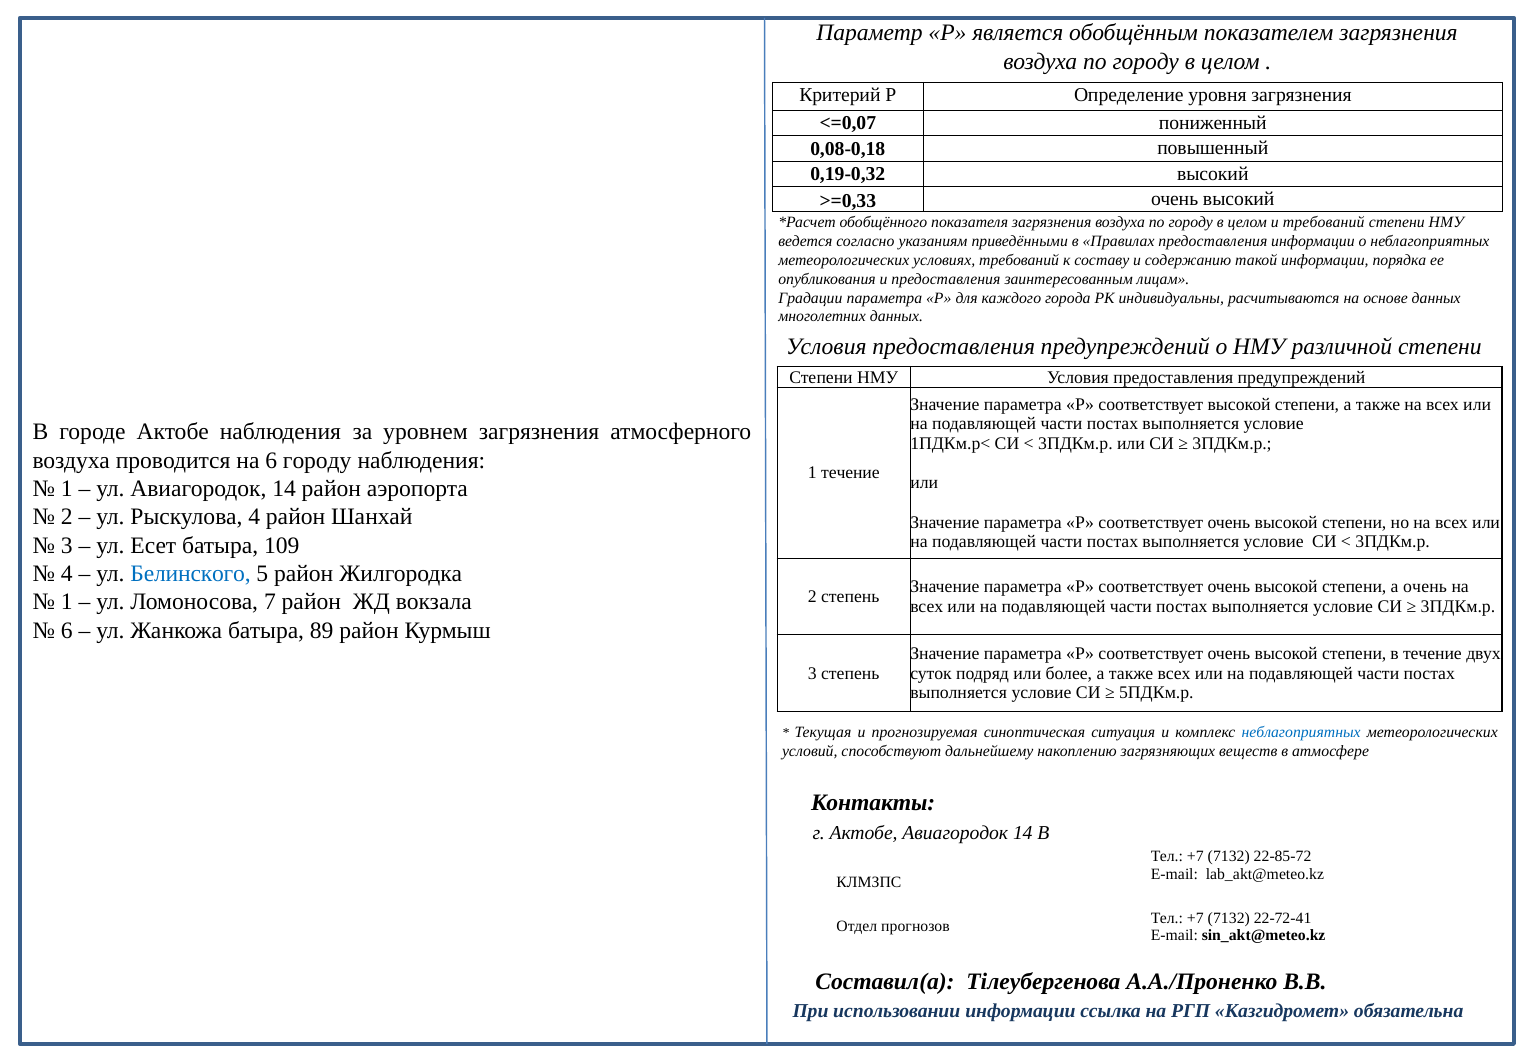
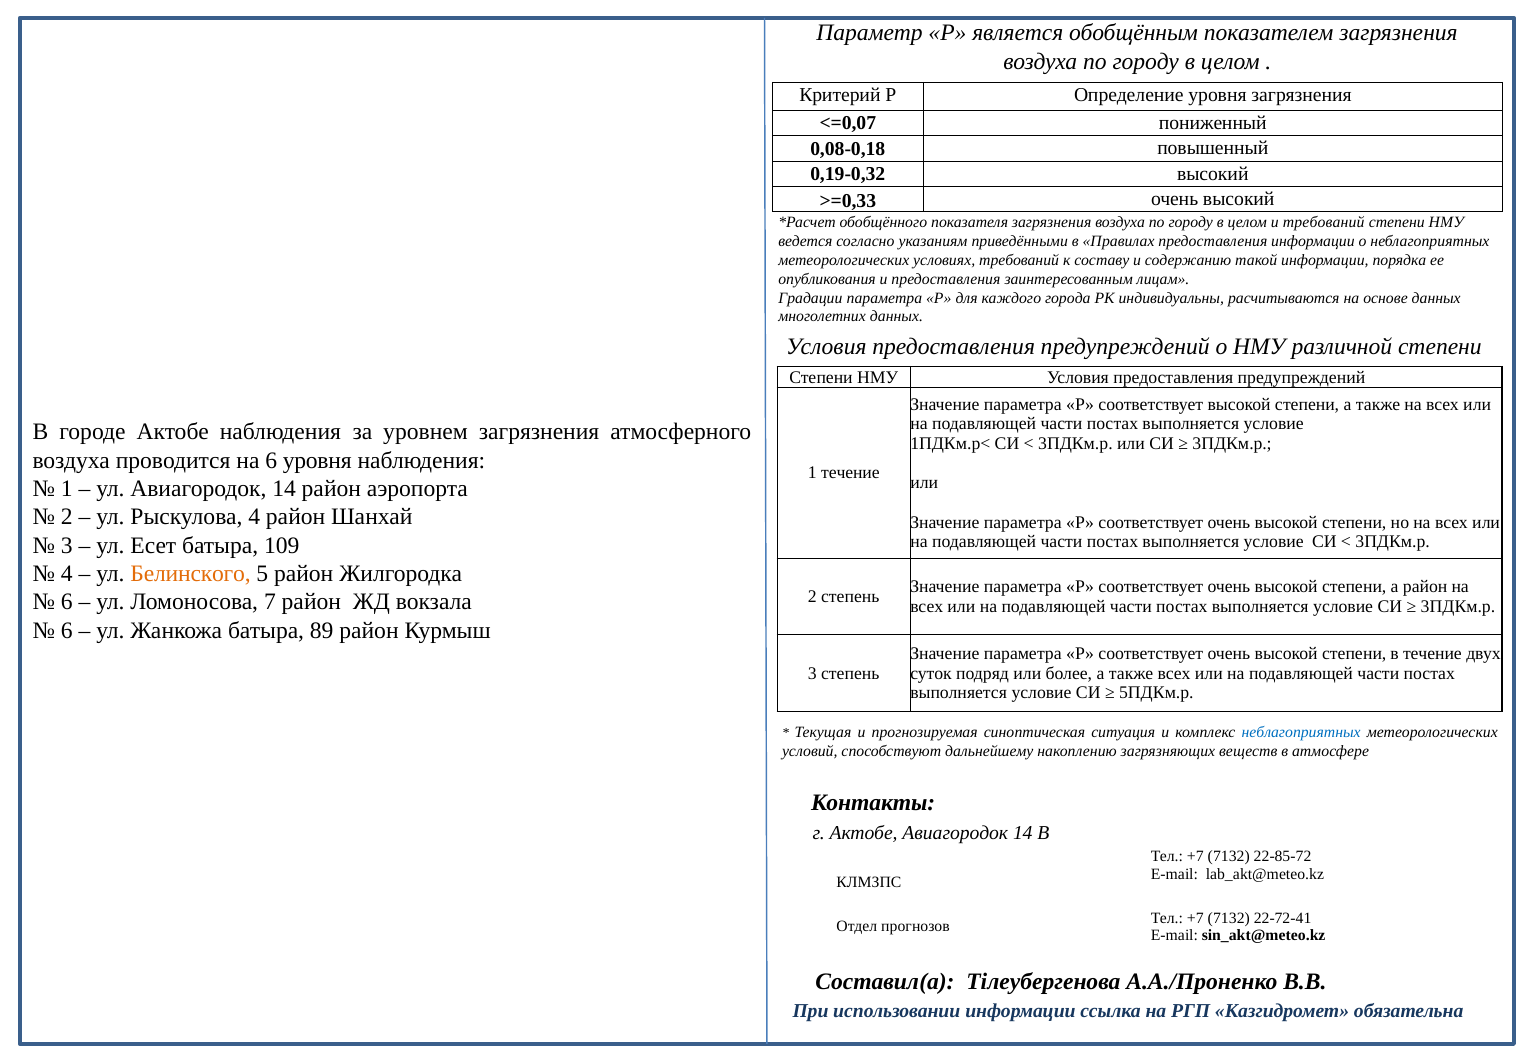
6 городу: городу -> уровня
Белинского colour: blue -> orange
а очень: очень -> район
1 at (67, 602): 1 -> 6
